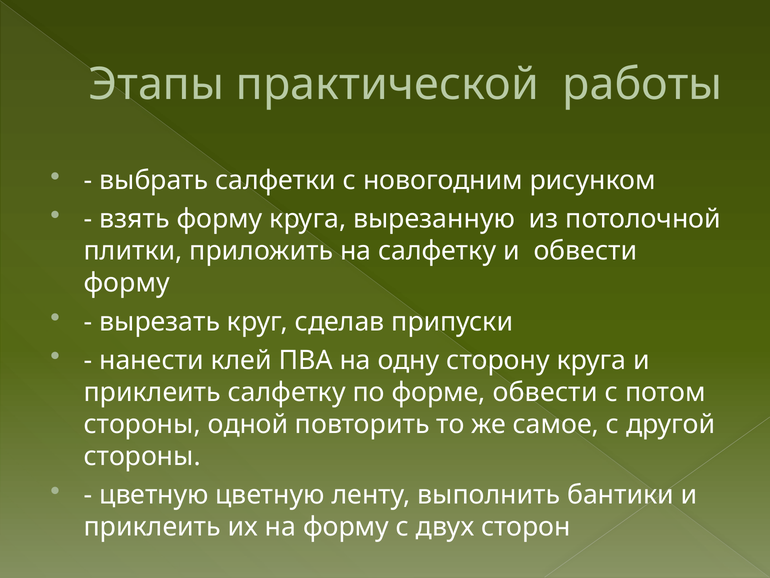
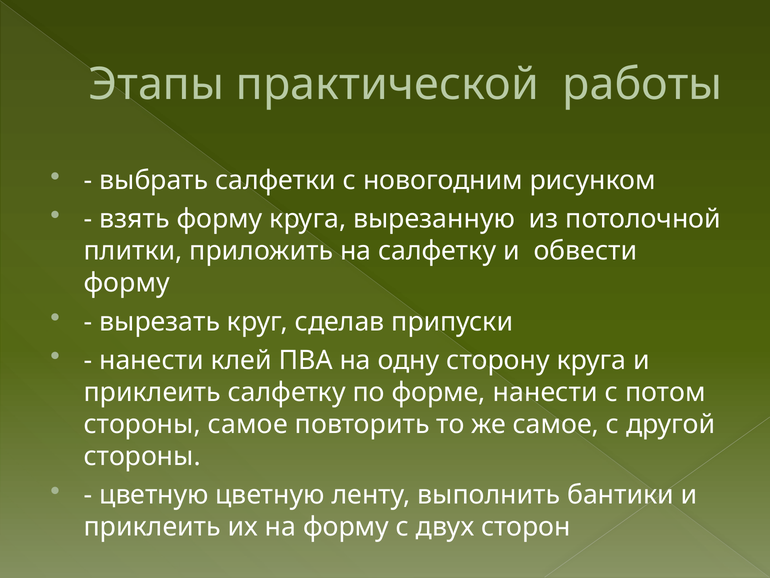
форме обвести: обвести -> нанести
стороны одной: одной -> самое
